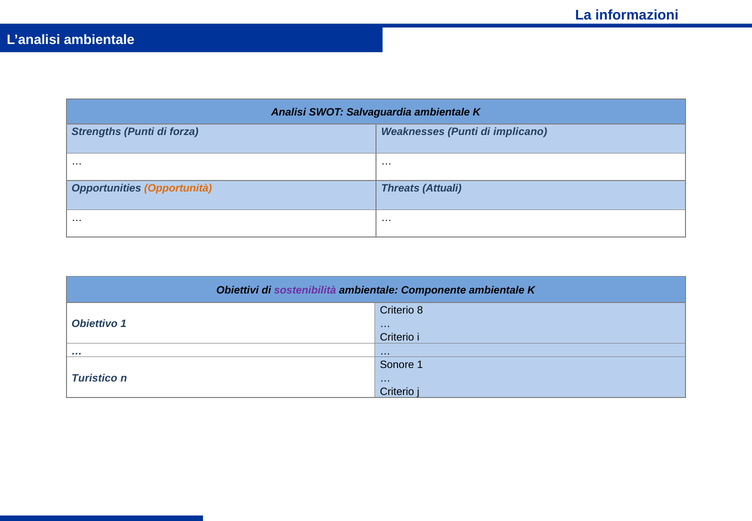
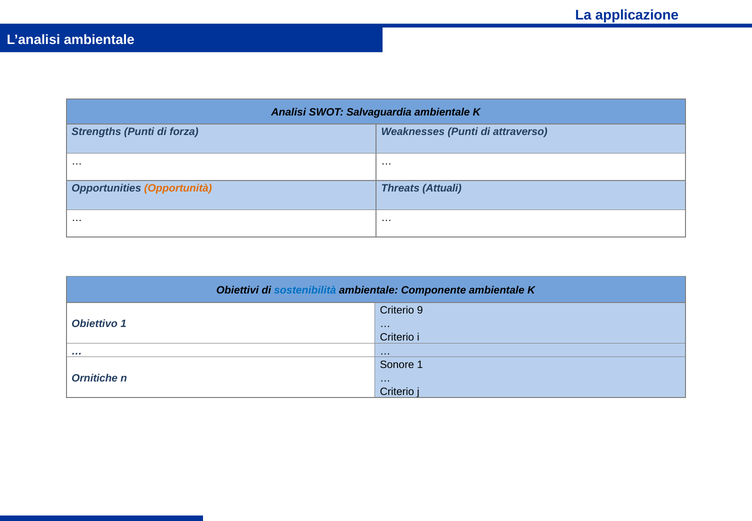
informazioni: informazioni -> applicazione
implicano: implicano -> attraverso
sostenibilità colour: purple -> blue
8: 8 -> 9
Turistico: Turistico -> Ornitiche
